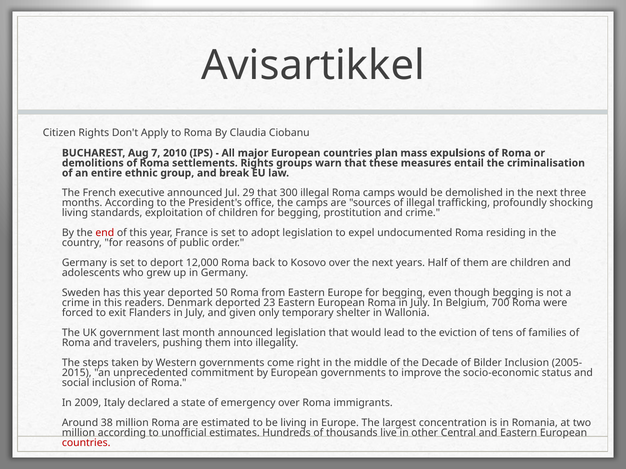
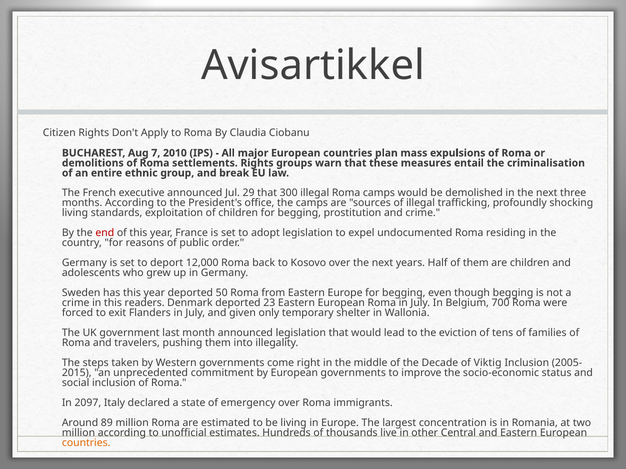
Bilder: Bilder -> Viktig
2009: 2009 -> 2097
38: 38 -> 89
countries at (86, 443) colour: red -> orange
